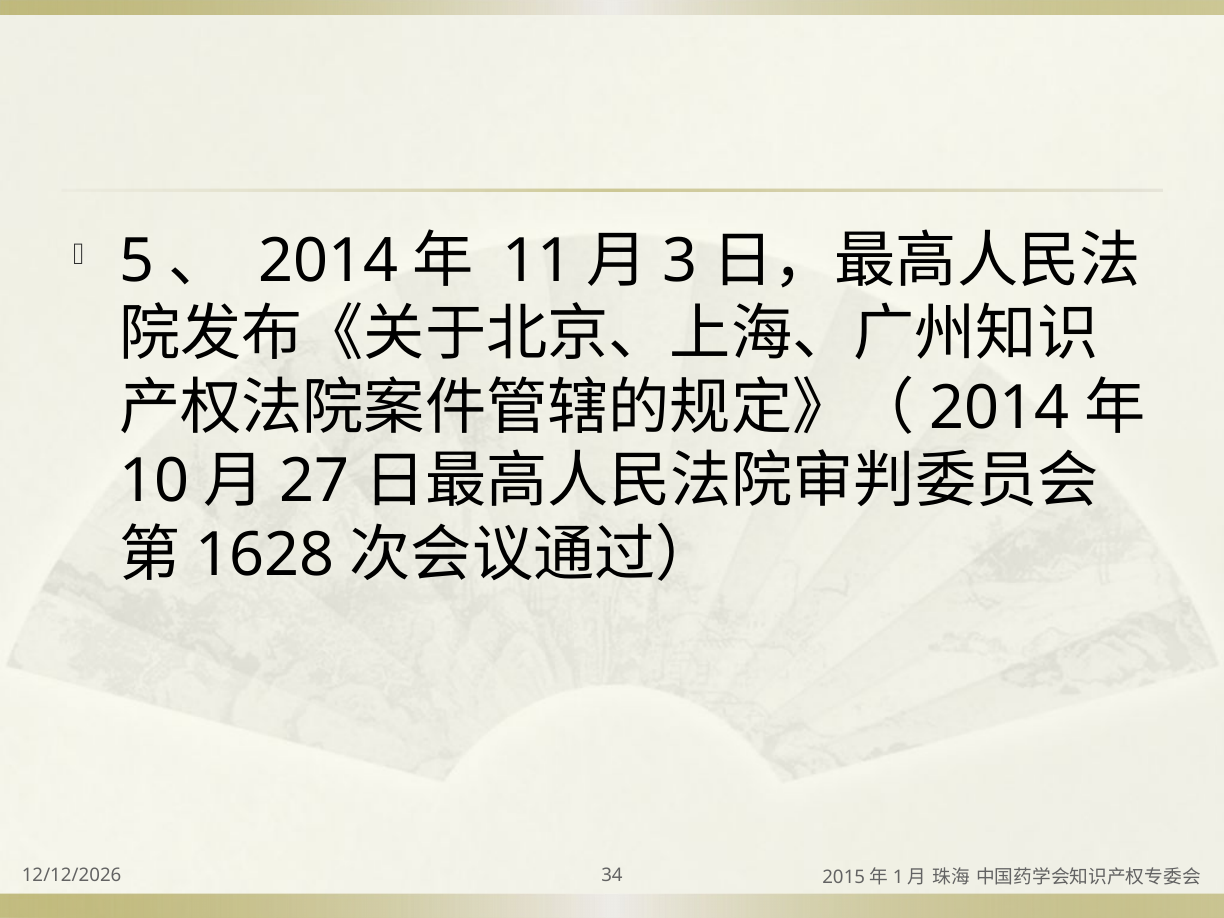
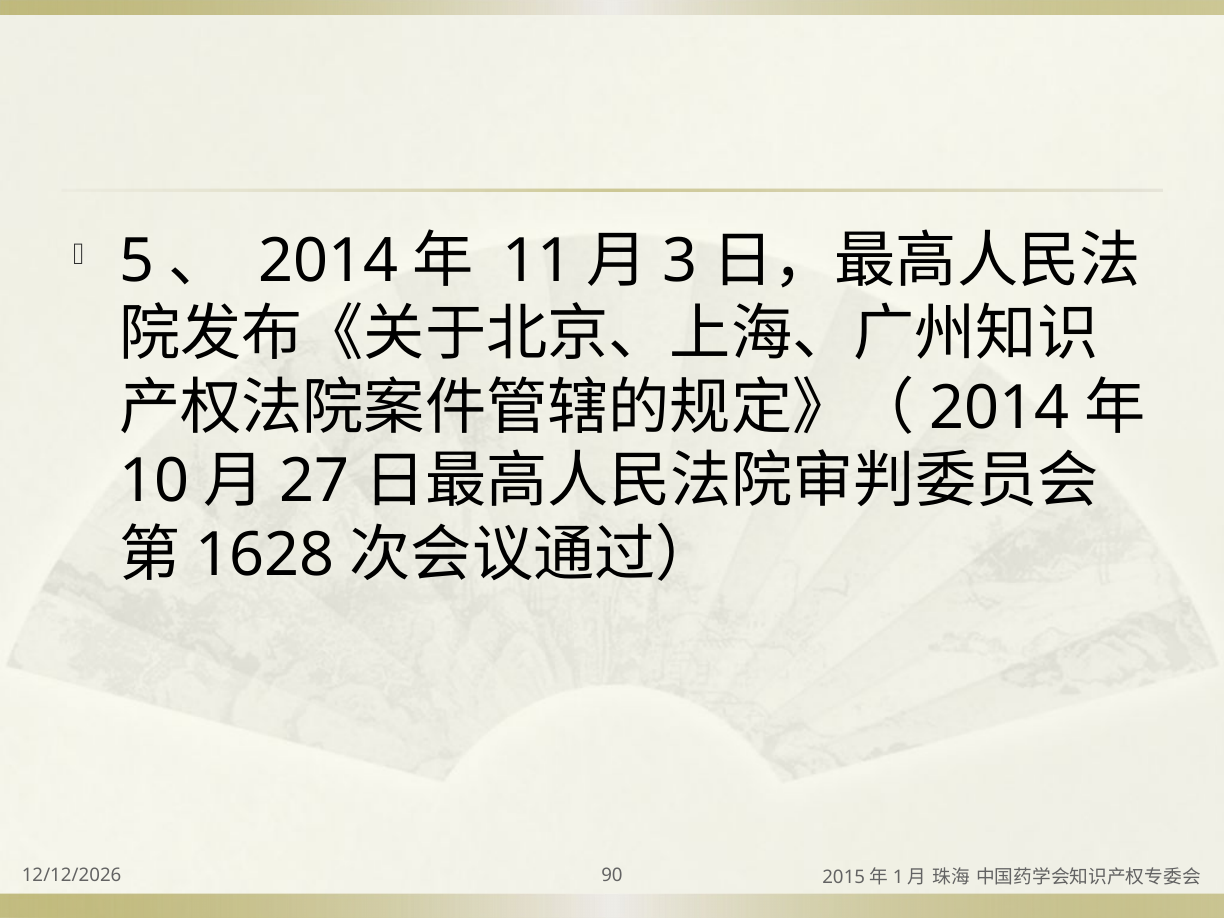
34: 34 -> 90
